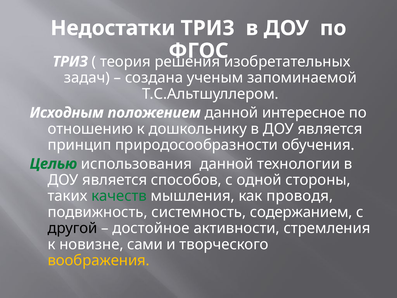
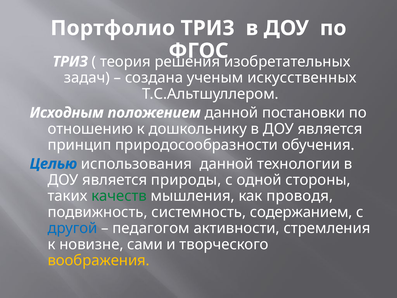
Недостатки: Недостатки -> Портфолио
запоминаемой: запоминаемой -> искусственных
интересное: интересное -> постановки
Целью colour: green -> blue
способов: способов -> природы
другой colour: black -> blue
достойное: достойное -> педагогом
